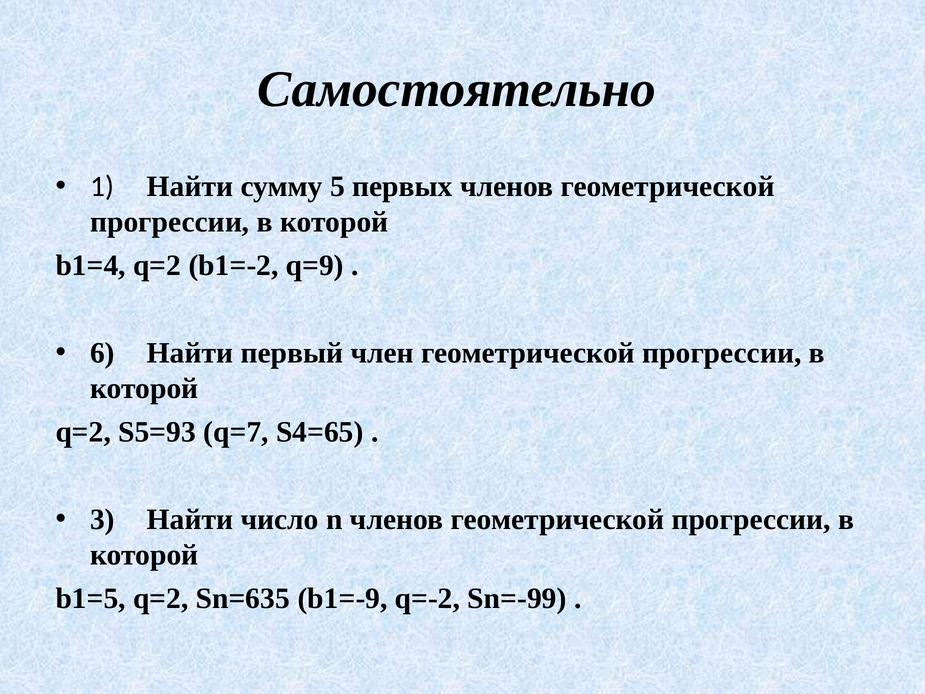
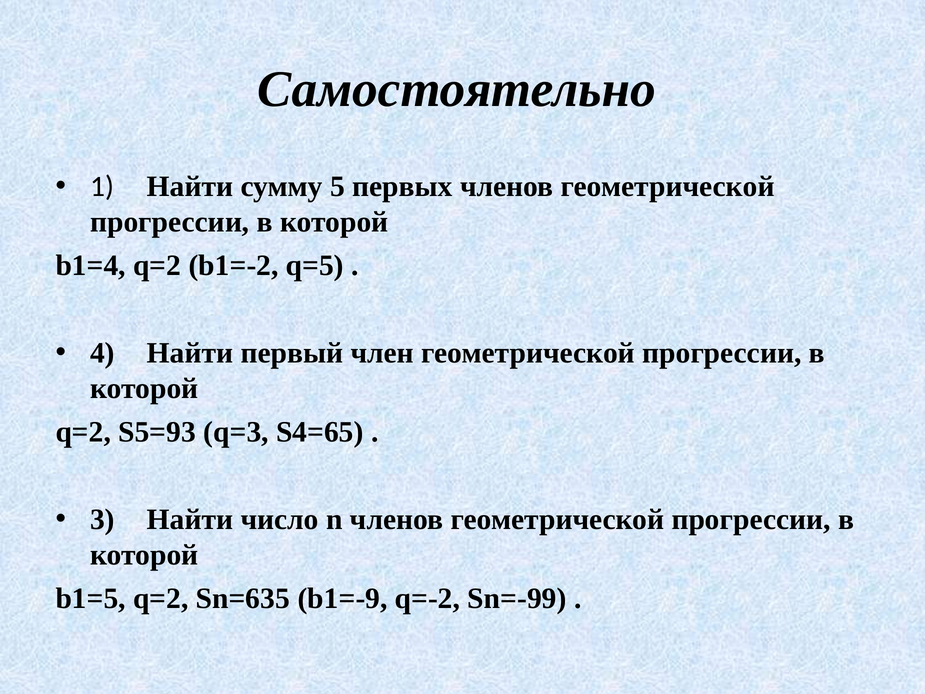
q=9: q=9 -> q=5
6: 6 -> 4
q=7: q=7 -> q=3
